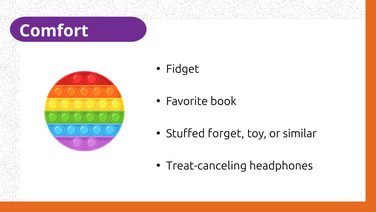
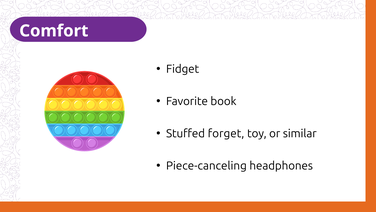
Treat-canceling: Treat-canceling -> Piece-canceling
